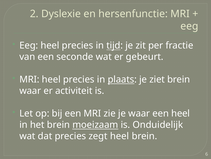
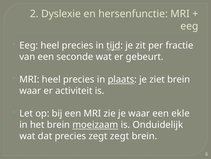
een heel: heel -> ekle
zegt heel: heel -> zegt
